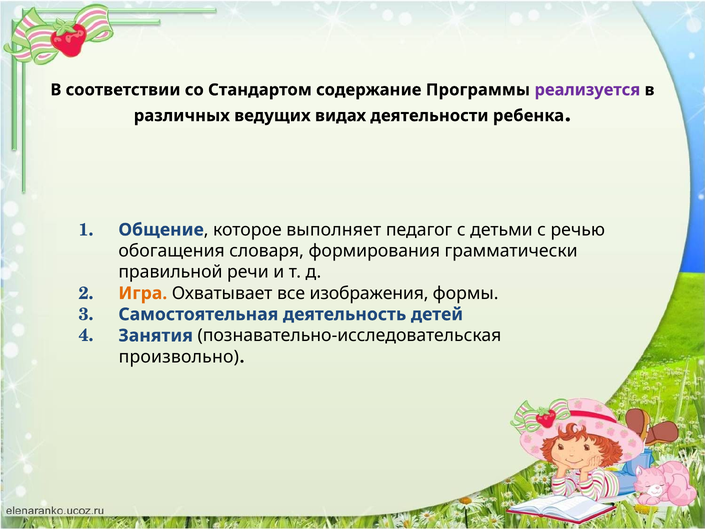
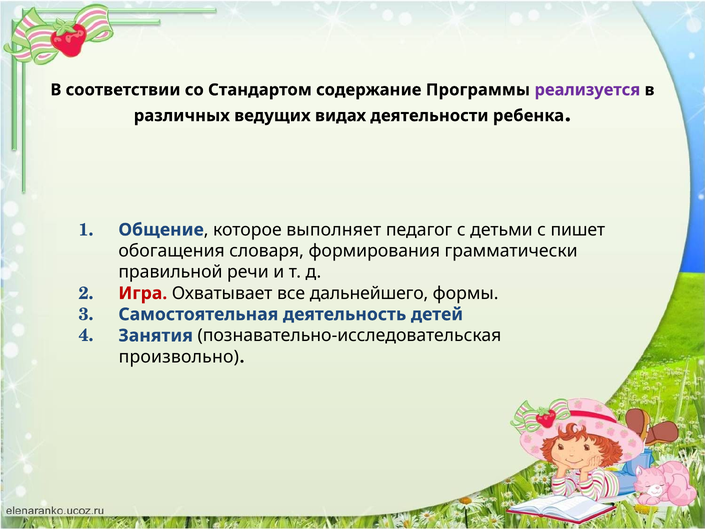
речью: речью -> пишет
Игра colour: orange -> red
изображения: изображения -> дальнейшего
